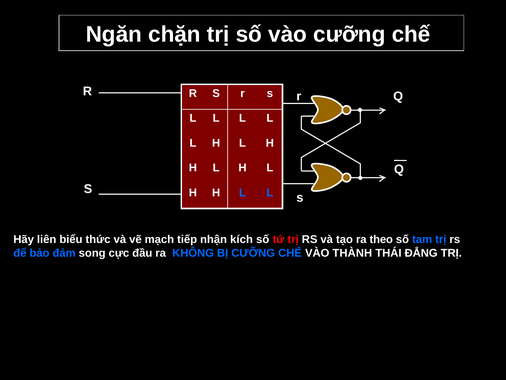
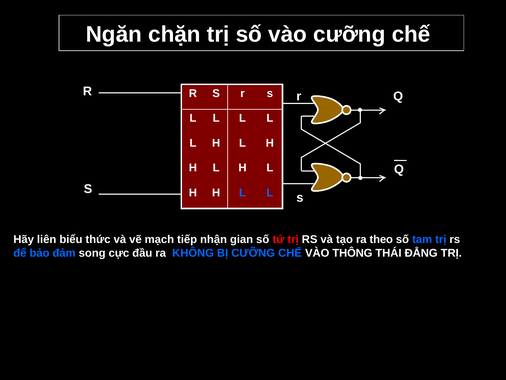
kích: kích -> gian
THÀNH: THÀNH -> THÔNG
